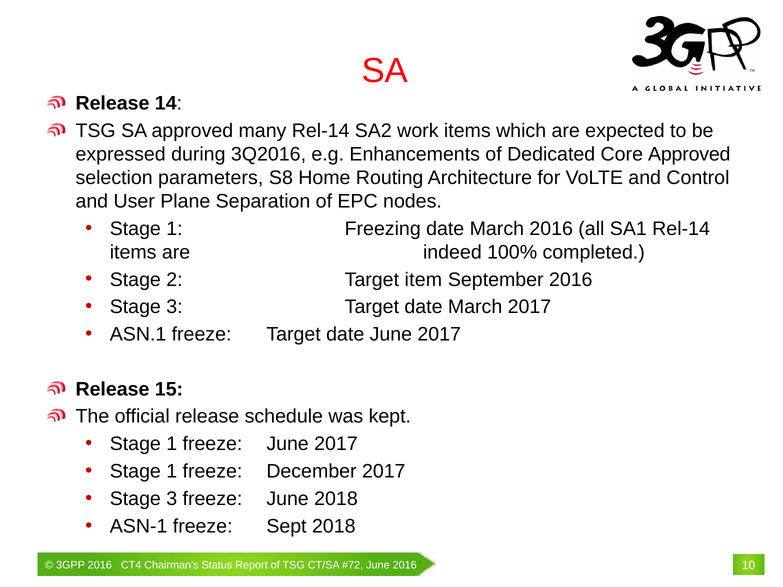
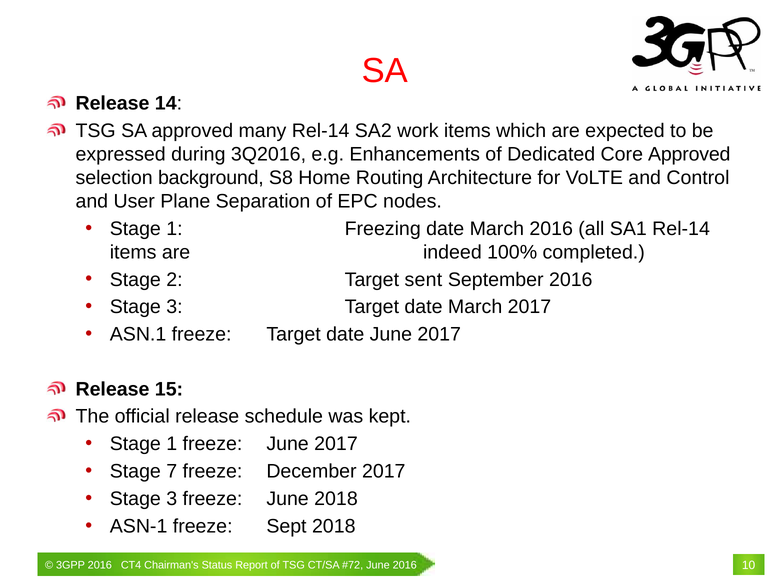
parameters: parameters -> background
item: item -> sent
1 at (172, 472): 1 -> 7
